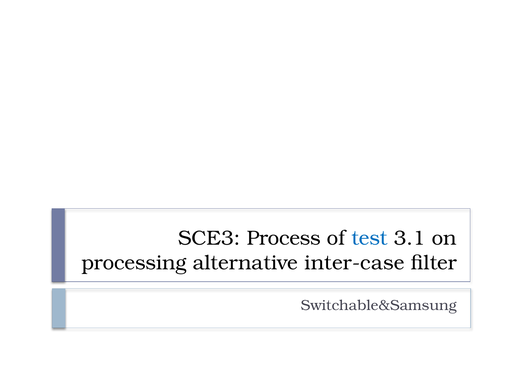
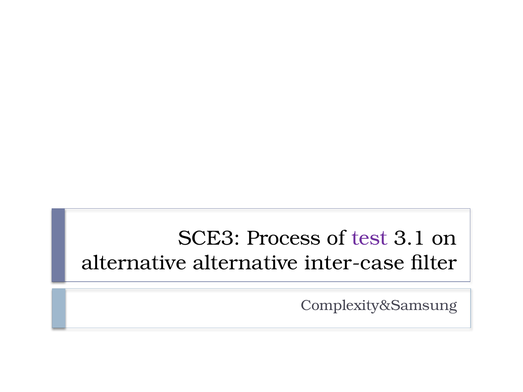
test colour: blue -> purple
processing at (134, 263): processing -> alternative
Switchable&Samsung: Switchable&Samsung -> Complexity&Samsung
